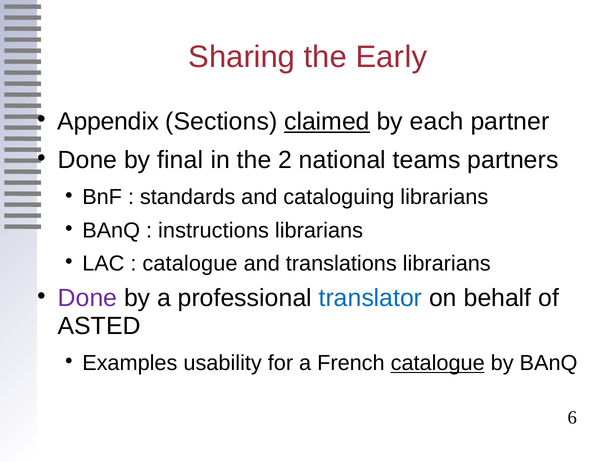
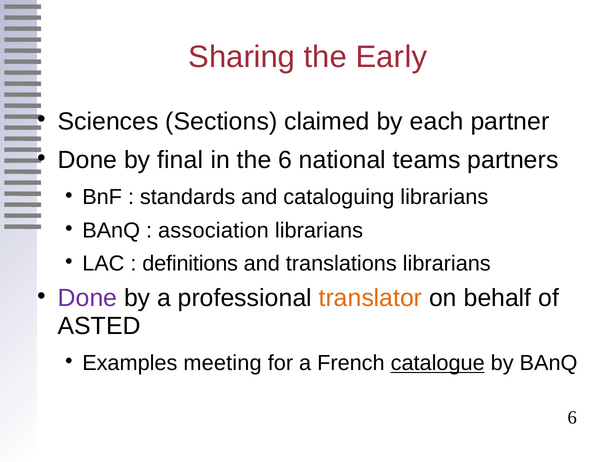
Appendix: Appendix -> Sciences
claimed underline: present -> none
the 2: 2 -> 6
instructions: instructions -> association
catalogue at (190, 263): catalogue -> definitions
translator colour: blue -> orange
usability: usability -> meeting
